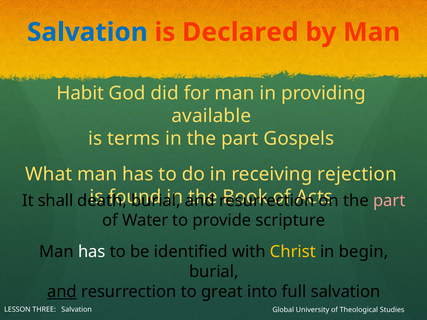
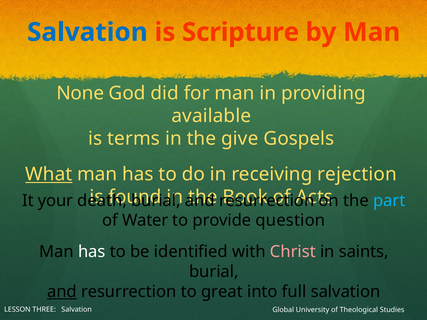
Declared: Declared -> Scripture
Habit: Habit -> None
in the part: part -> give
What underline: none -> present
shall: shall -> your
part at (389, 201) colour: pink -> light blue
scripture: scripture -> question
Christ colour: yellow -> pink
begin: begin -> saints
